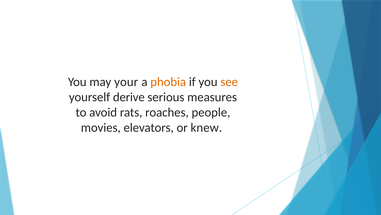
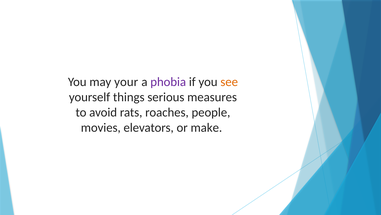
phobia colour: orange -> purple
derive: derive -> things
knew: knew -> make
